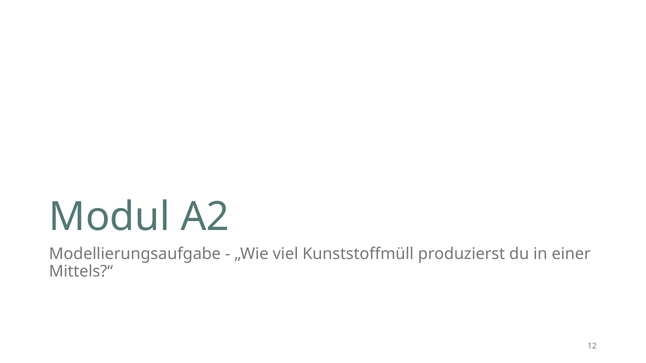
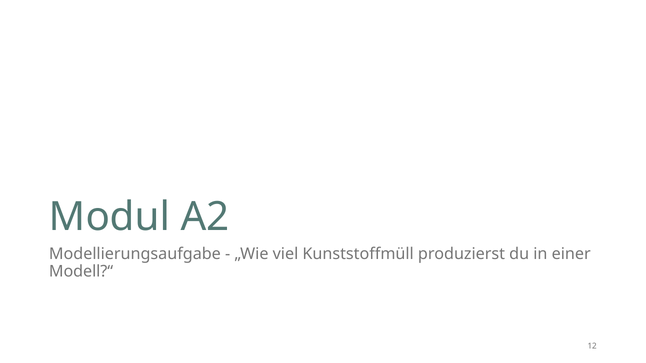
Mittels?“: Mittels?“ -> Modell?“
